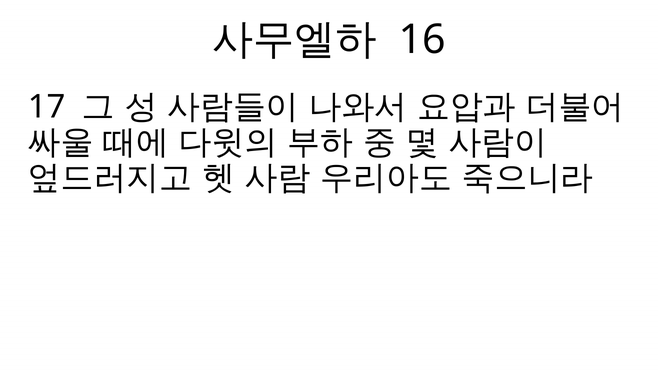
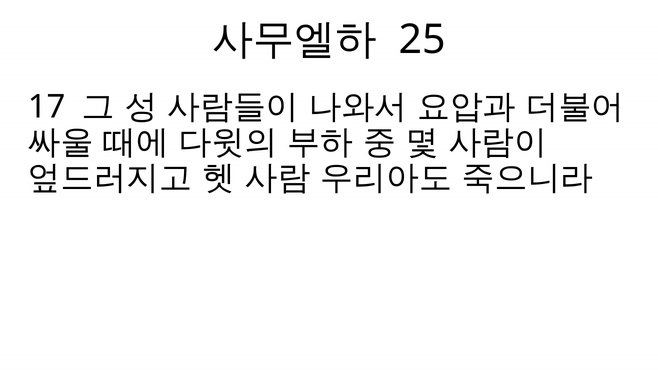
16: 16 -> 25
